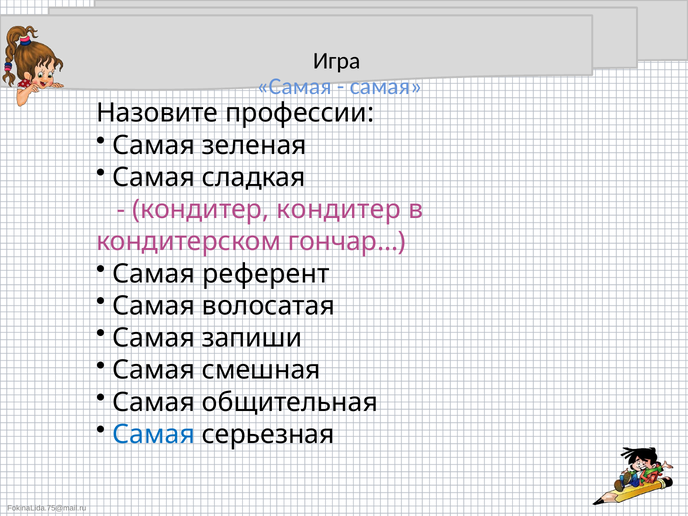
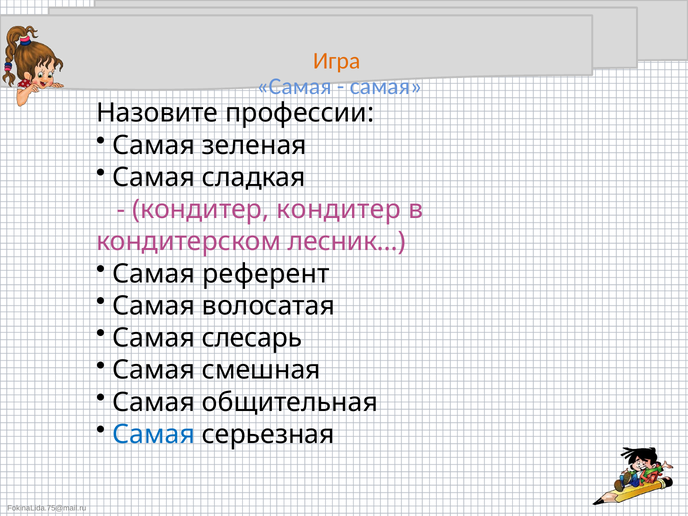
Игра colour: black -> orange
гончар…: гончар… -> лесник…
запиши: запиши -> слесарь
